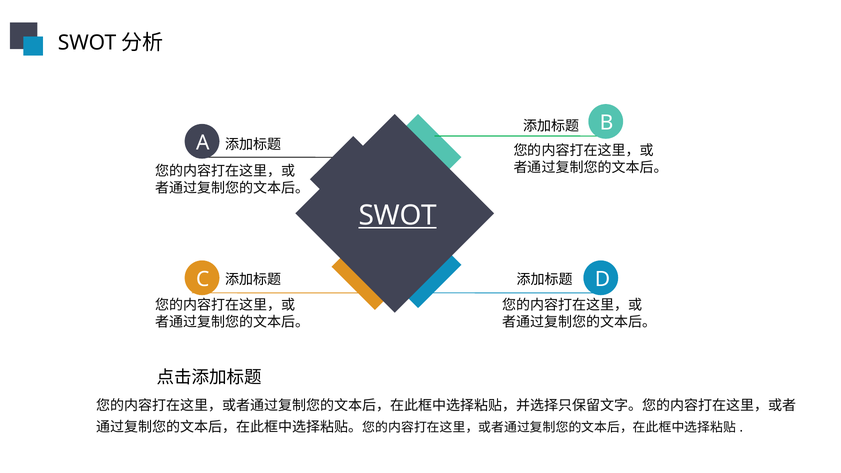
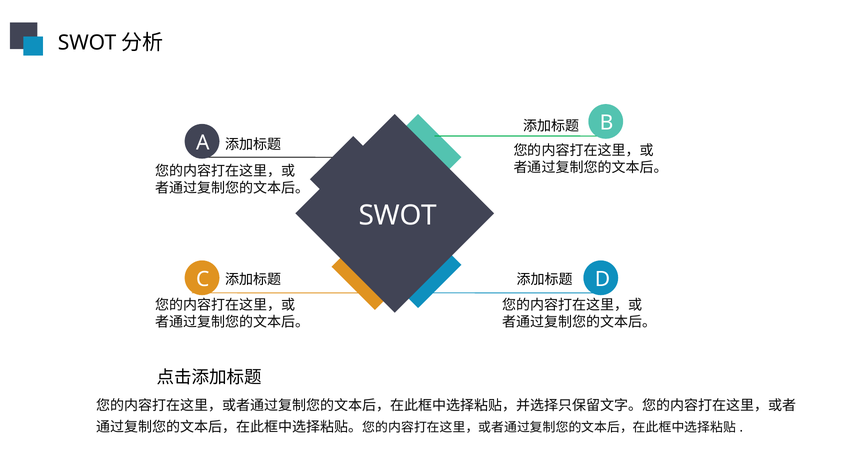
SWOT underline: present -> none
